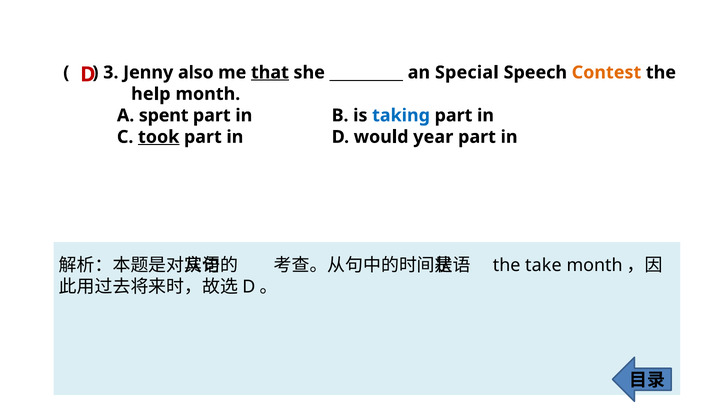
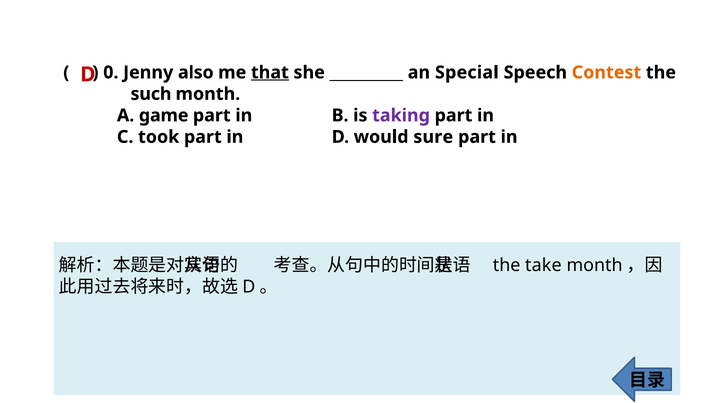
3: 3 -> 0
help: help -> such
spent: spent -> game
taking colour: blue -> purple
took underline: present -> none
year: year -> sure
